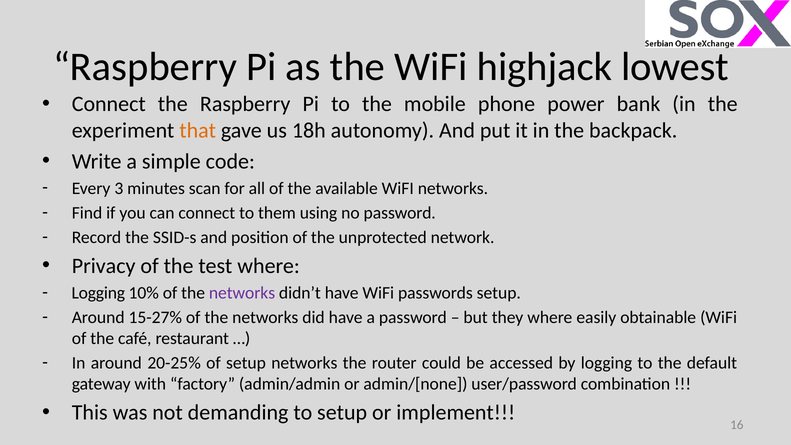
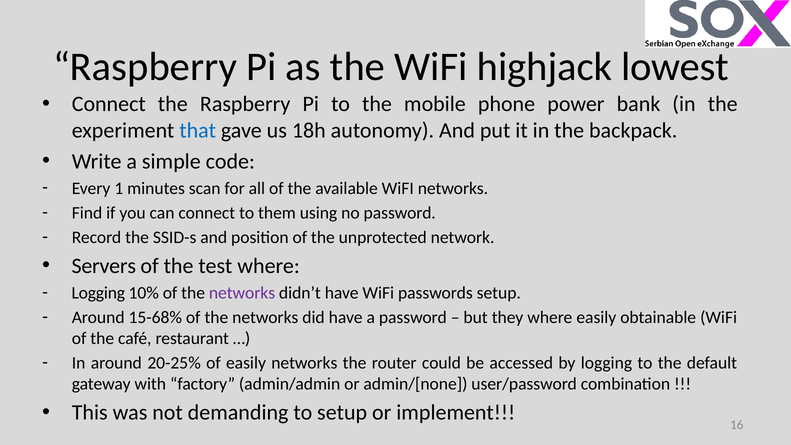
that colour: orange -> blue
3: 3 -> 1
Privacy: Privacy -> Servers
15-27%: 15-27% -> 15-68%
of setup: setup -> easily
